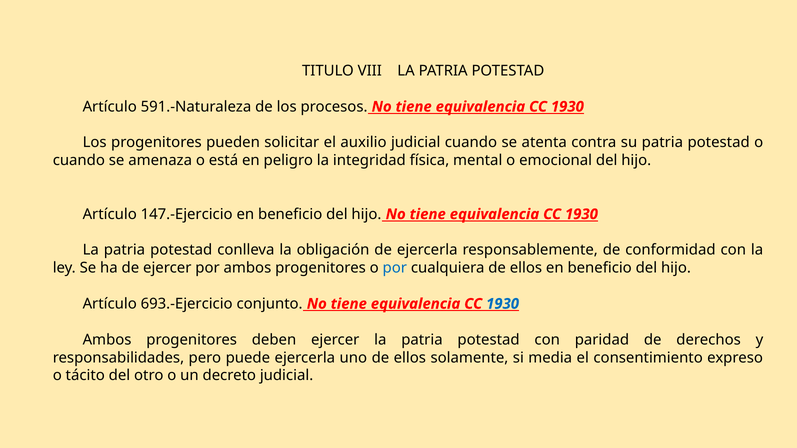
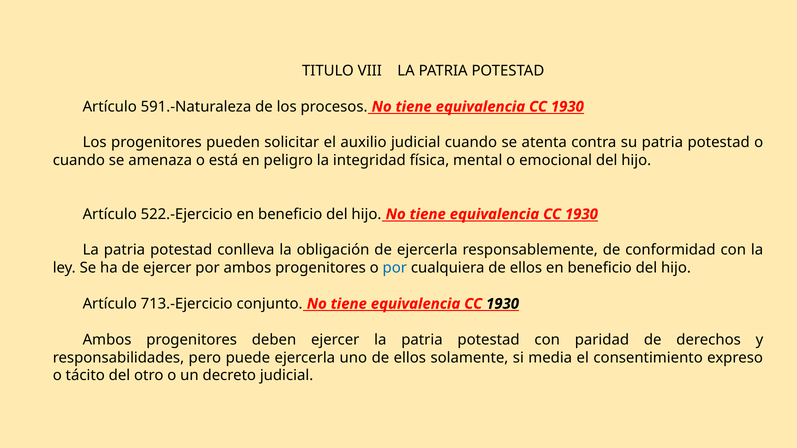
147.-Ejercicio: 147.-Ejercicio -> 522.-Ejercicio
693.-Ejercicio: 693.-Ejercicio -> 713.-Ejercicio
1930 at (503, 304) colour: blue -> black
